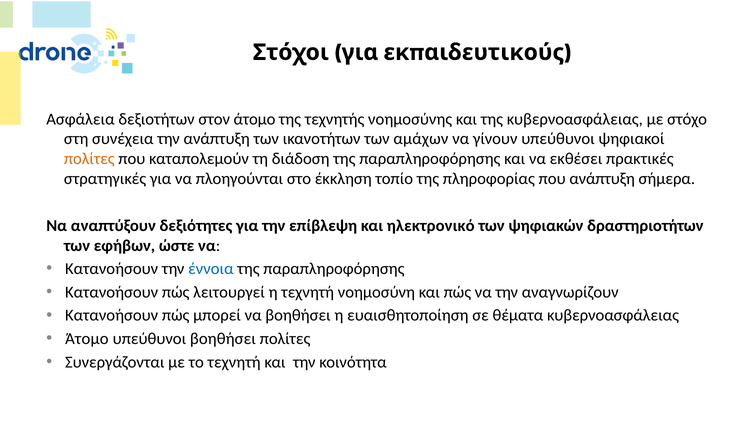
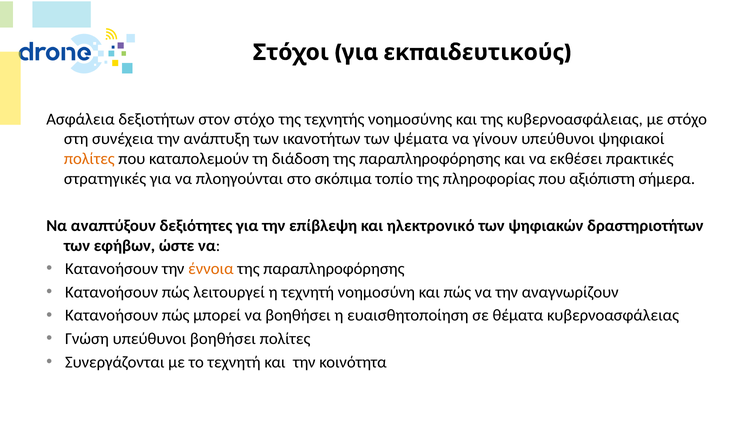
στον άτομο: άτομο -> στόχο
αμάχων: αμάχων -> ψέματα
έκκληση: έκκληση -> σκόπιμα
που ανάπτυξη: ανάπτυξη -> αξιόπιστη
έννοια colour: blue -> orange
Άτομο at (87, 339): Άτομο -> Γνώση
